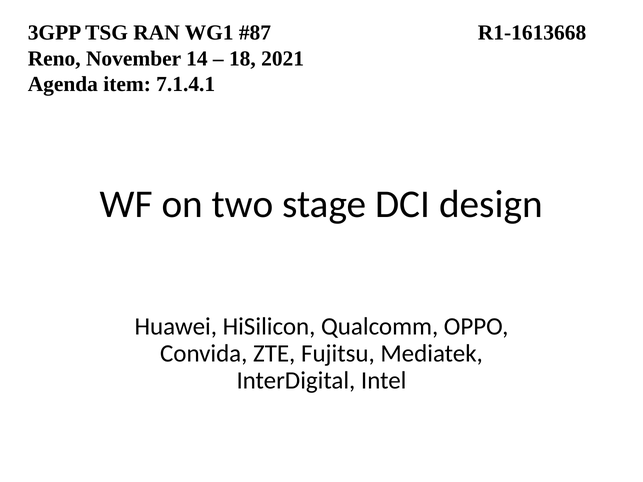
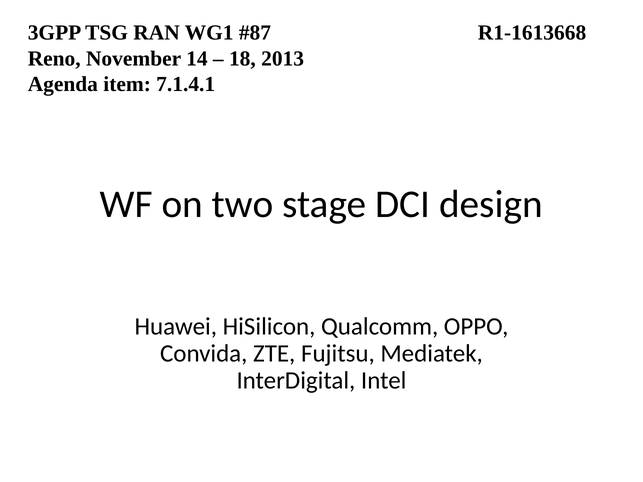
2021: 2021 -> 2013
